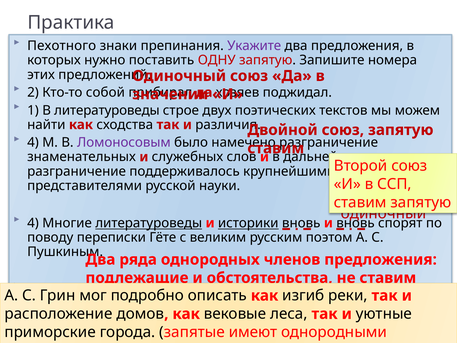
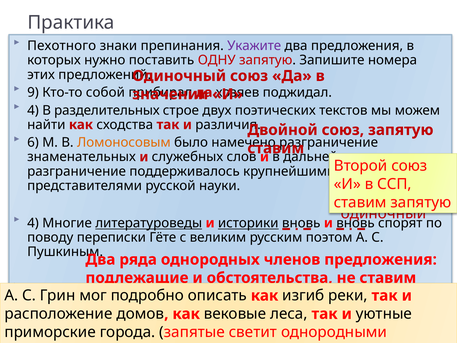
2: 2 -> 9
1 at (33, 110): 1 -> 4
В литературоведы: литературоведы -> разделительных
4 at (33, 142): 4 -> 6
Ломоносовым colour: purple -> orange
имеют: имеют -> светит
